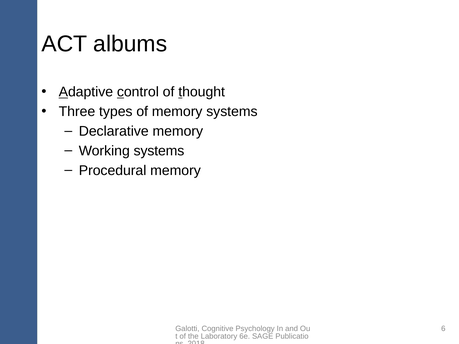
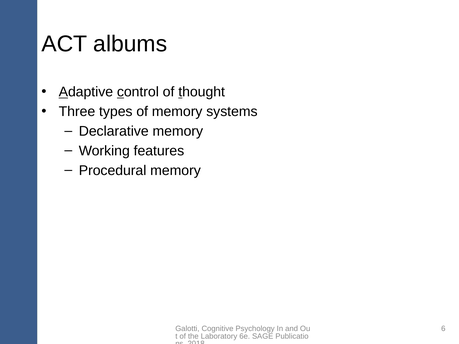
Working systems: systems -> features
